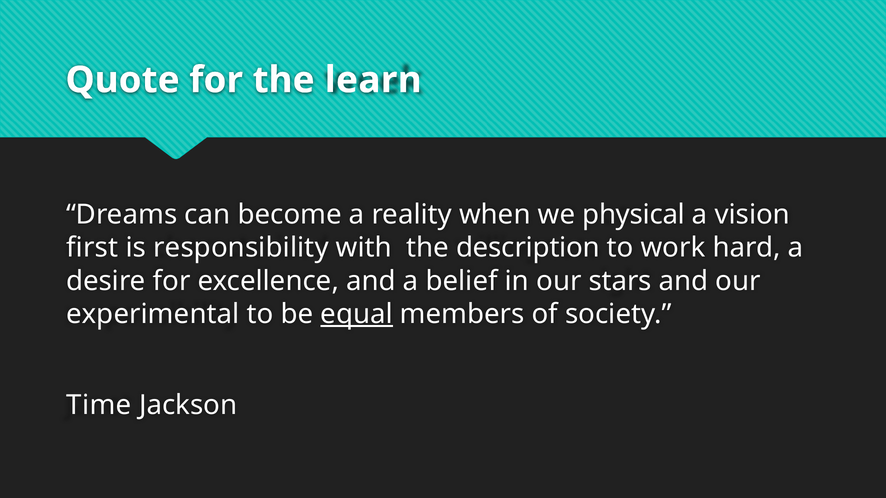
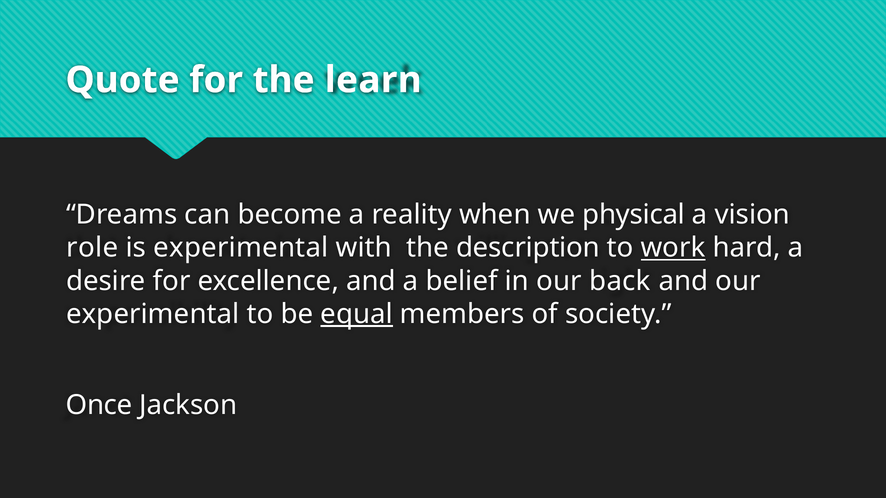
first: first -> role
is responsibility: responsibility -> experimental
work underline: none -> present
stars: stars -> back
Time: Time -> Once
